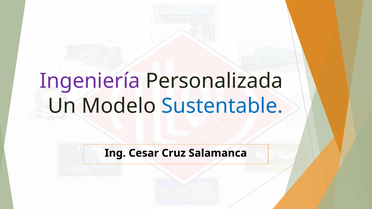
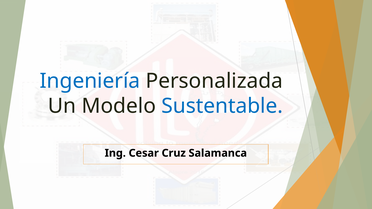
Ingeniería colour: purple -> blue
